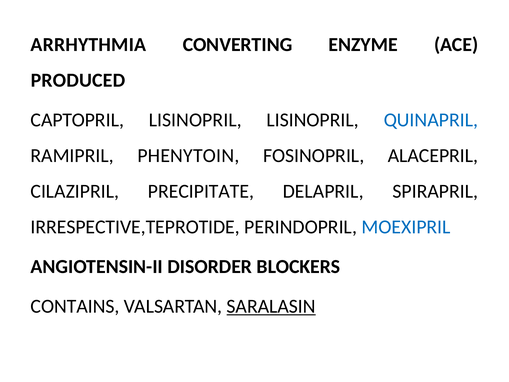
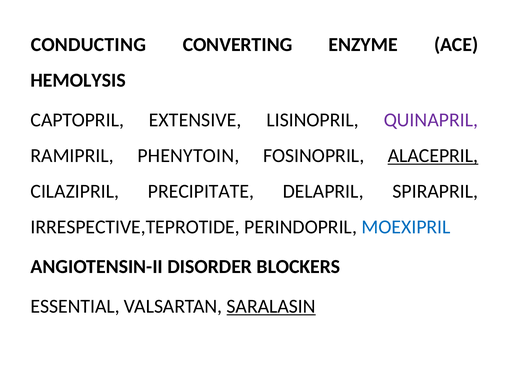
ARRHYTHMIA: ARRHYTHMIA -> CONDUCTING
PRODUCED: PRODUCED -> HEMOLYSIS
CAPTOPRIL LISINOPRIL: LISINOPRIL -> EXTENSIVE
QUINAPRIL colour: blue -> purple
ALACEPRIL underline: none -> present
CONTAINS: CONTAINS -> ESSENTIAL
